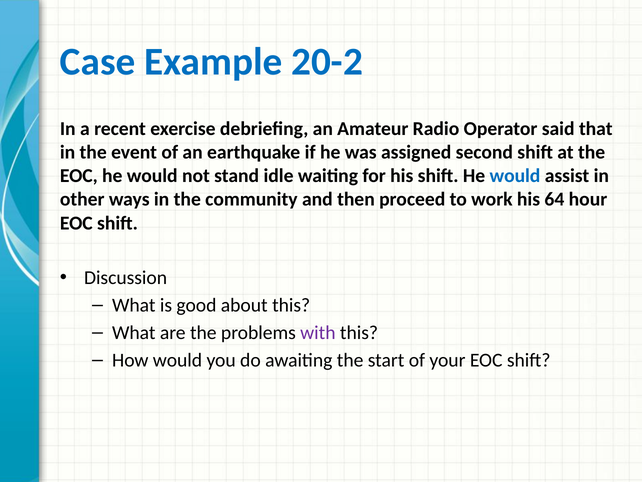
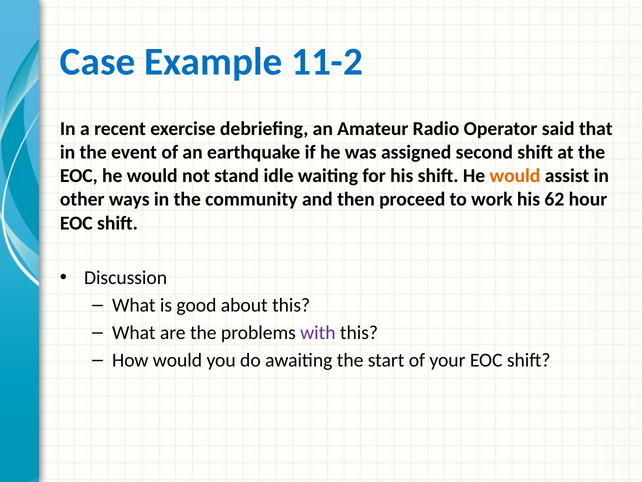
20-2: 20-2 -> 11-2
would at (515, 176) colour: blue -> orange
64: 64 -> 62
